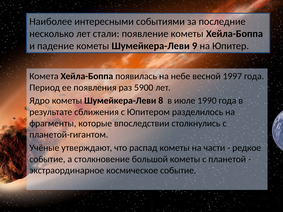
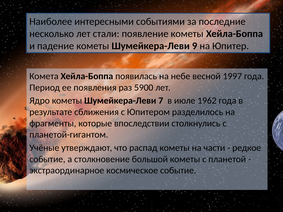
8: 8 -> 7
1990: 1990 -> 1962
